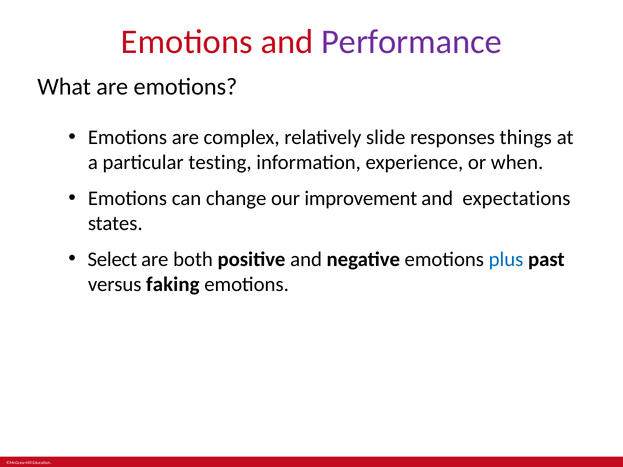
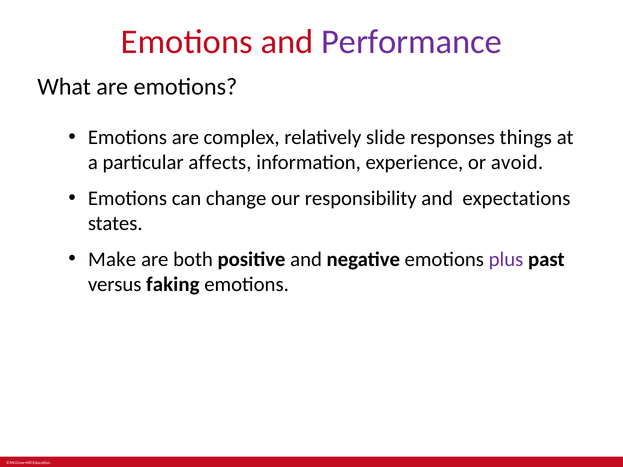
testing: testing -> affects
when: when -> avoid
improvement: improvement -> responsibility
Select: Select -> Make
plus colour: blue -> purple
